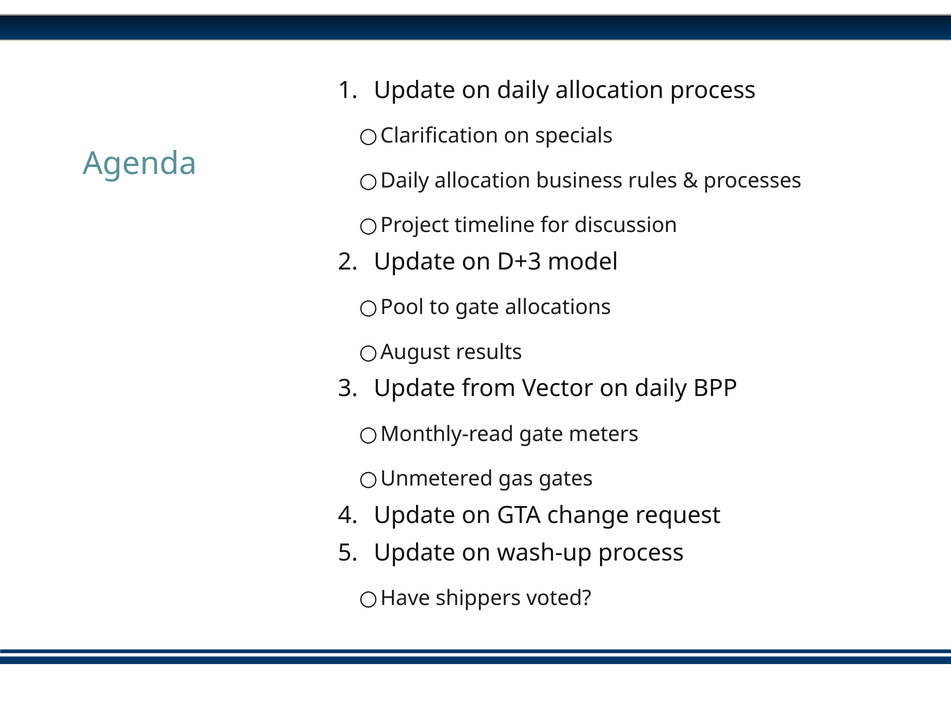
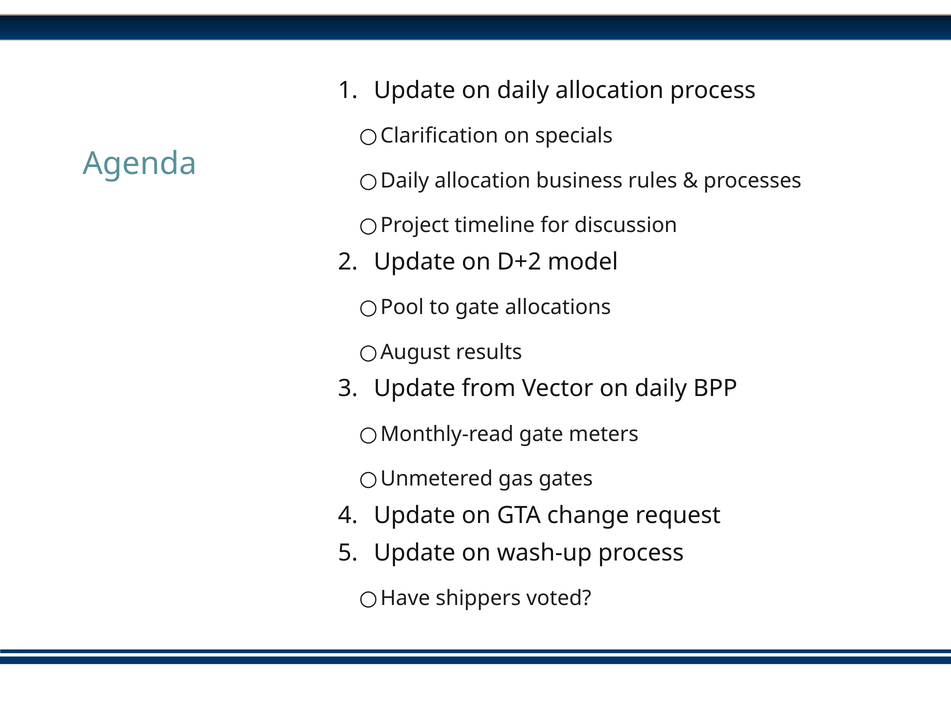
D+3: D+3 -> D+2
